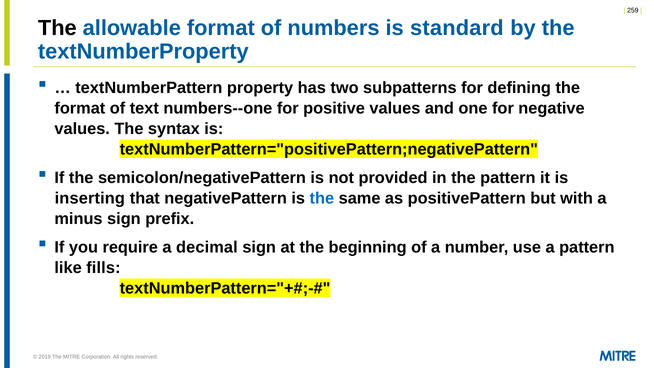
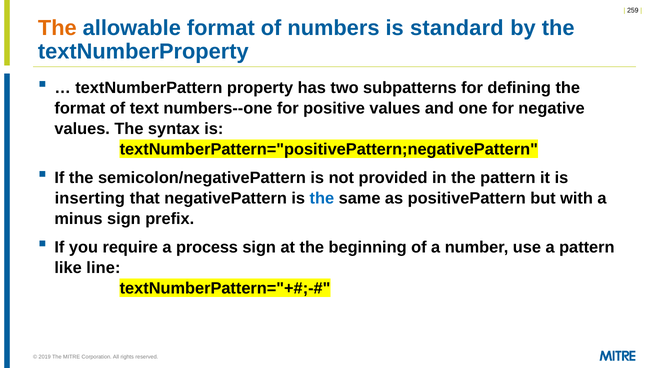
The at (57, 28) colour: black -> orange
decimal: decimal -> process
fills: fills -> line
